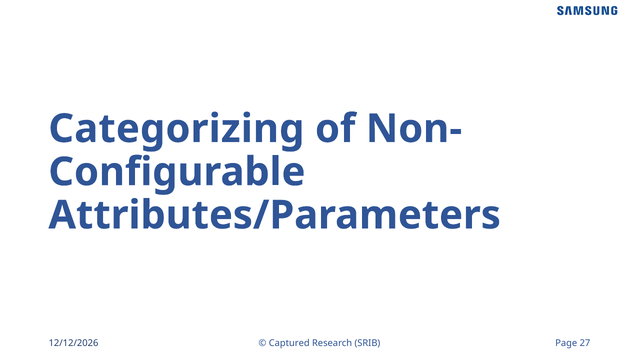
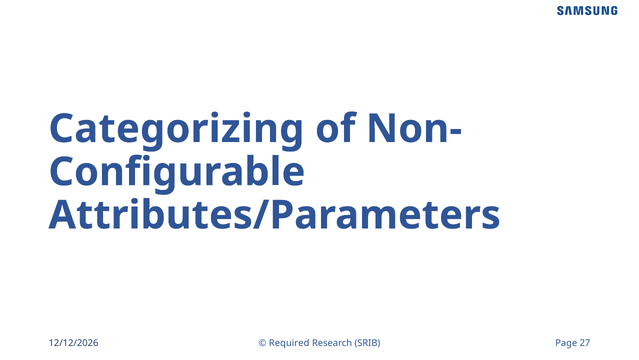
Captured: Captured -> Required
